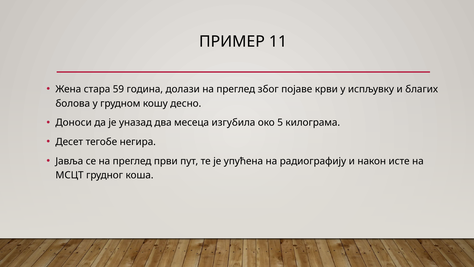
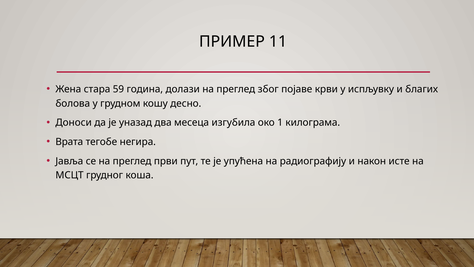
5: 5 -> 1
Десет: Десет -> Врата
